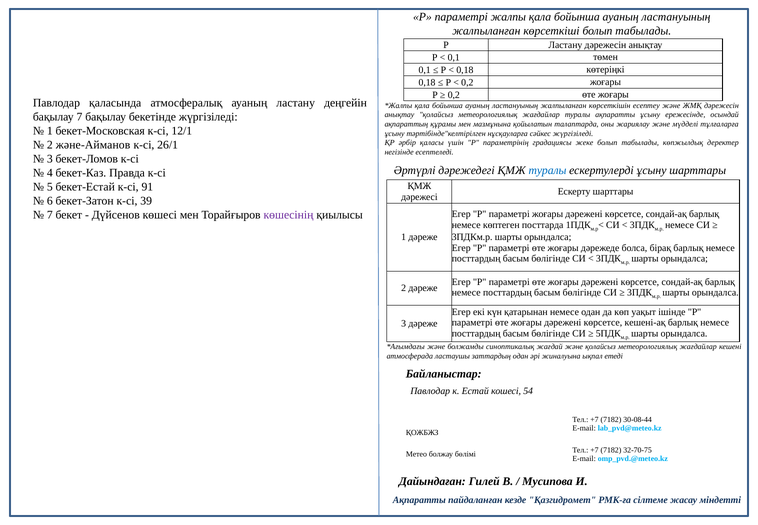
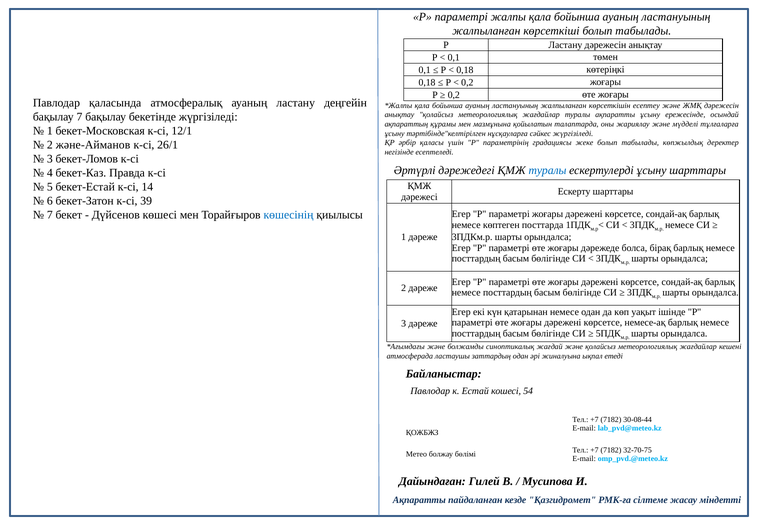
91: 91 -> 14
көшесінің colour: purple -> blue
кешені-ақ: кешені-ақ -> немесе-ақ
